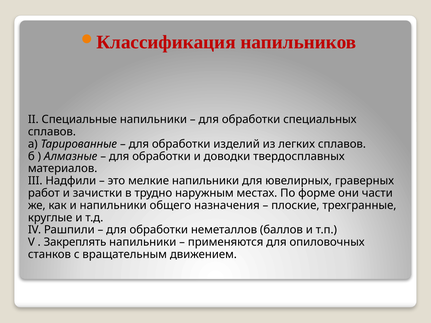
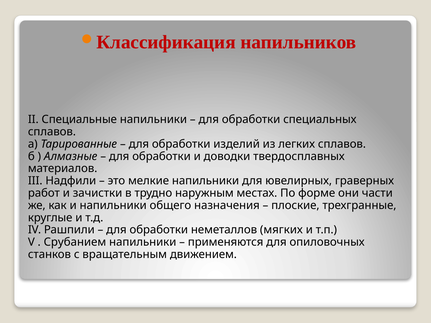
баллов: баллов -> мягких
Закреплять: Закреплять -> Срубанием
